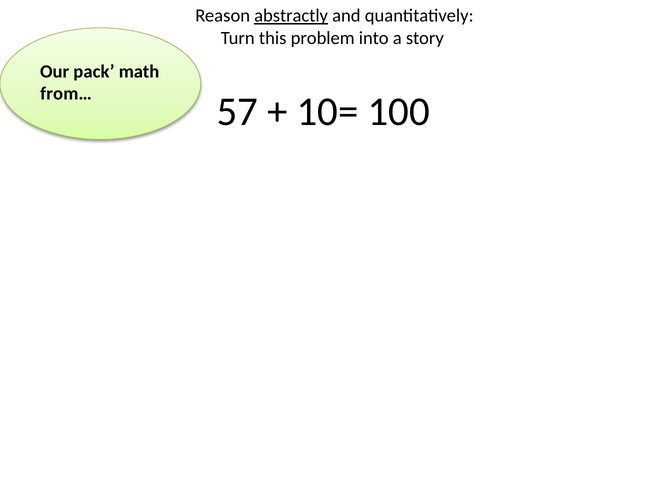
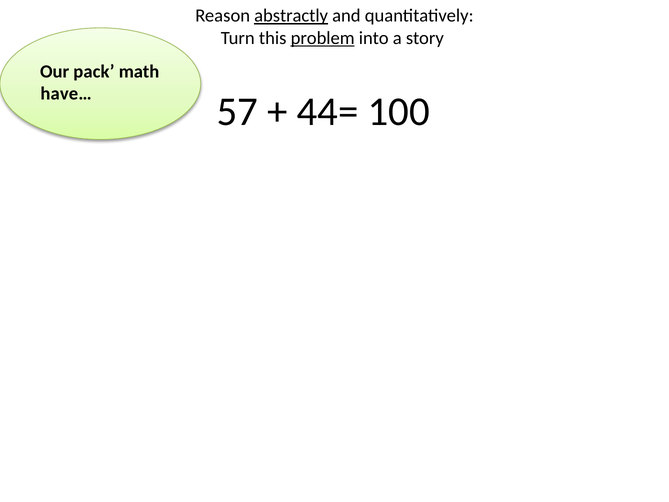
problem underline: none -> present
from…: from… -> have…
10=: 10= -> 44=
